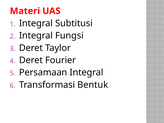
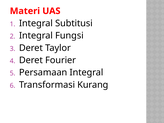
Bentuk: Bentuk -> Kurang
